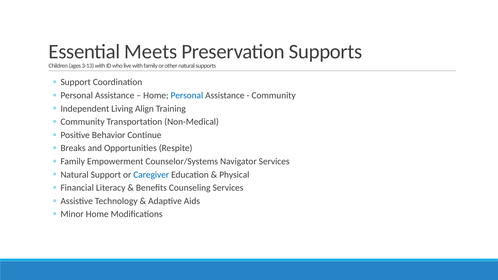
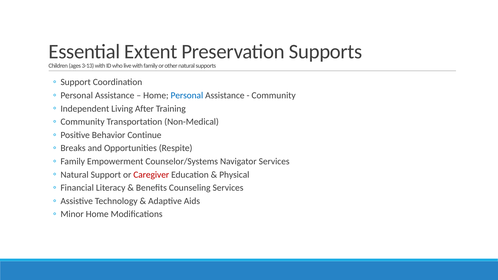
Meets: Meets -> Extent
Align: Align -> After
Caregiver colour: blue -> red
